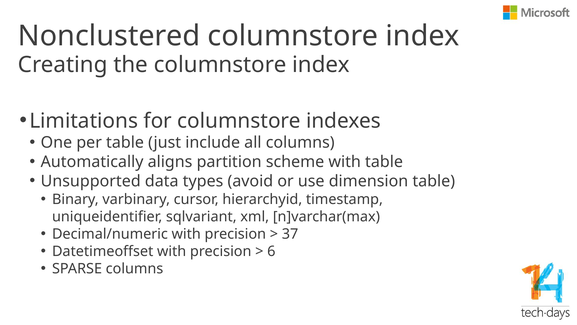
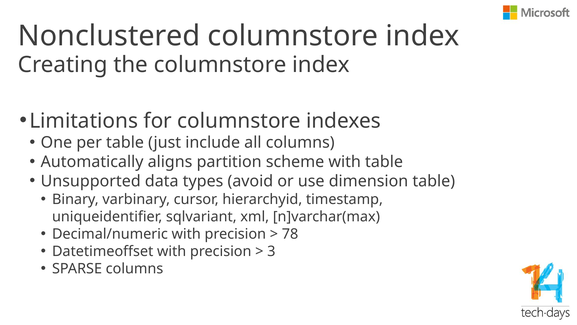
37: 37 -> 78
6: 6 -> 3
